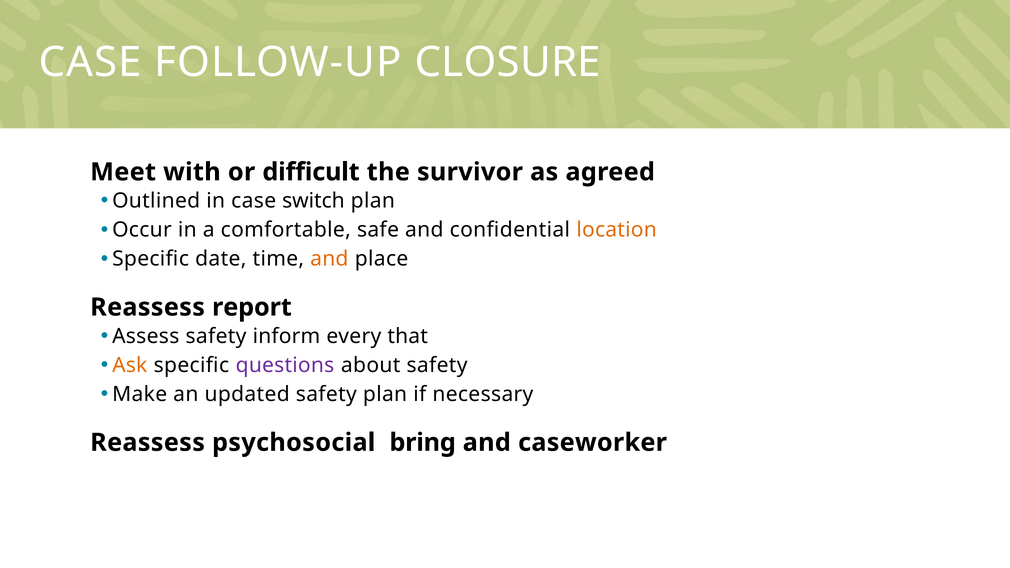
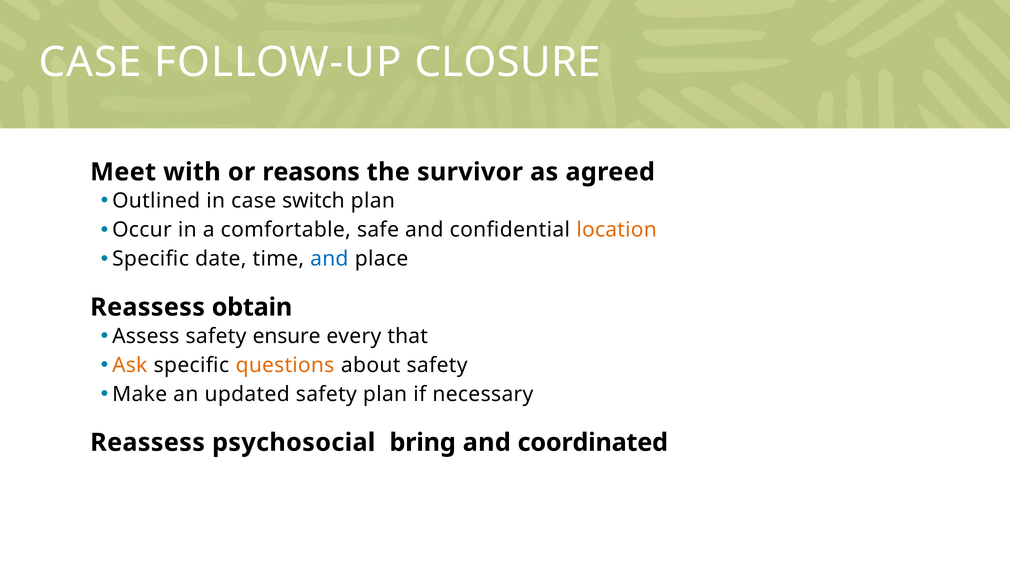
difficult: difficult -> reasons
and at (329, 259) colour: orange -> blue
report: report -> obtain
inform: inform -> ensure
questions colour: purple -> orange
caseworker: caseworker -> coordinated
